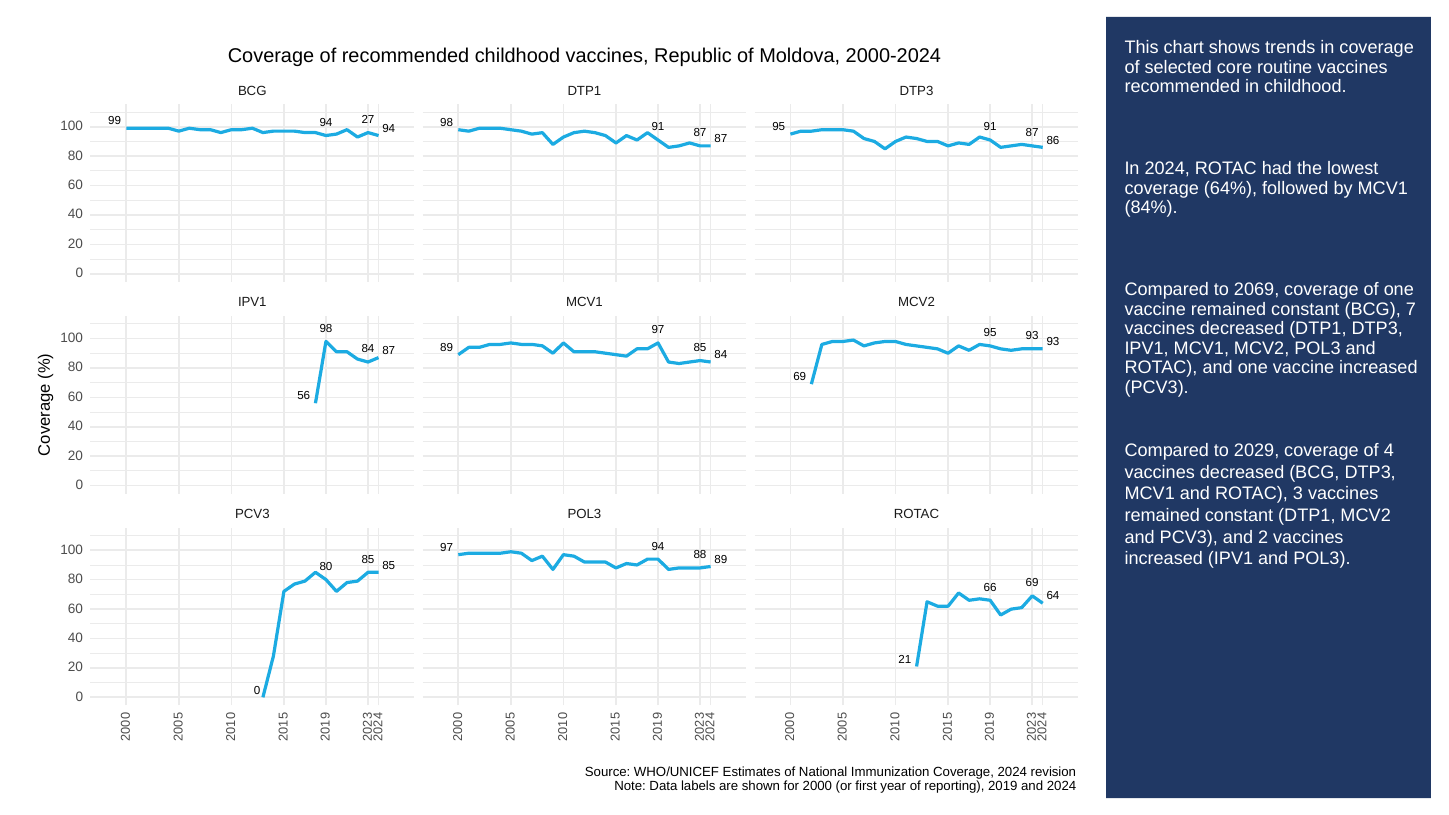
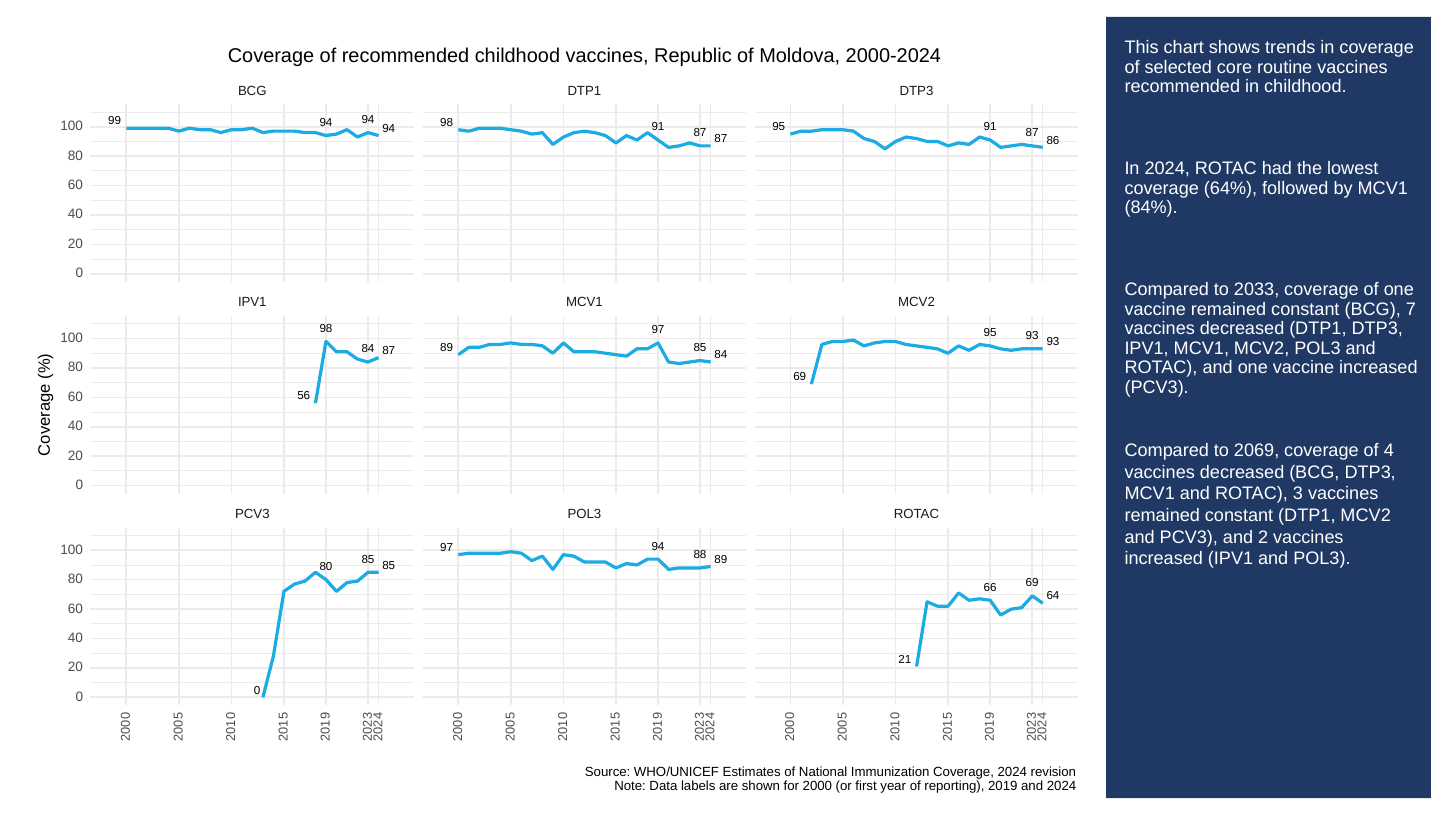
27 at (368, 120): 27 -> 94
2069: 2069 -> 2033
2029: 2029 -> 2069
